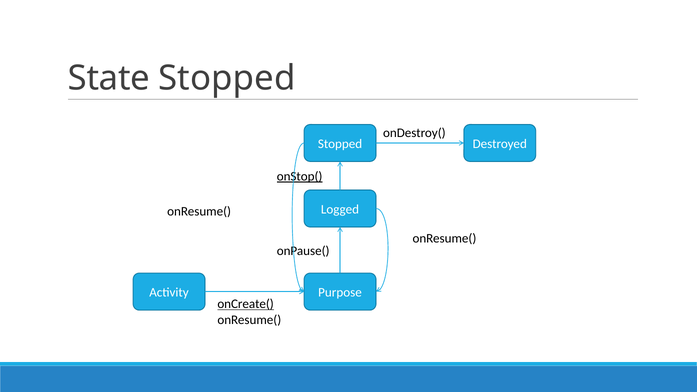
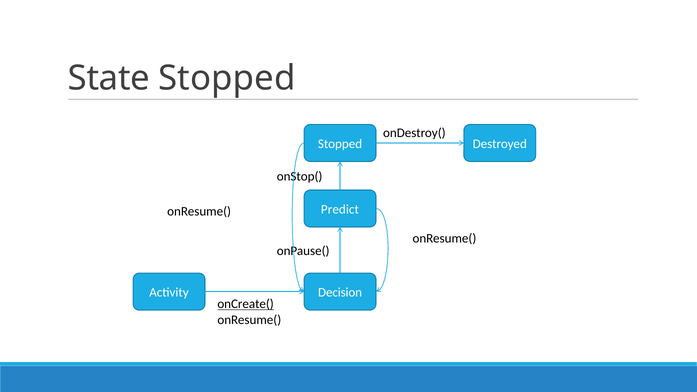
onStop( underline: present -> none
Logged: Logged -> Predict
Purpose: Purpose -> Decision
